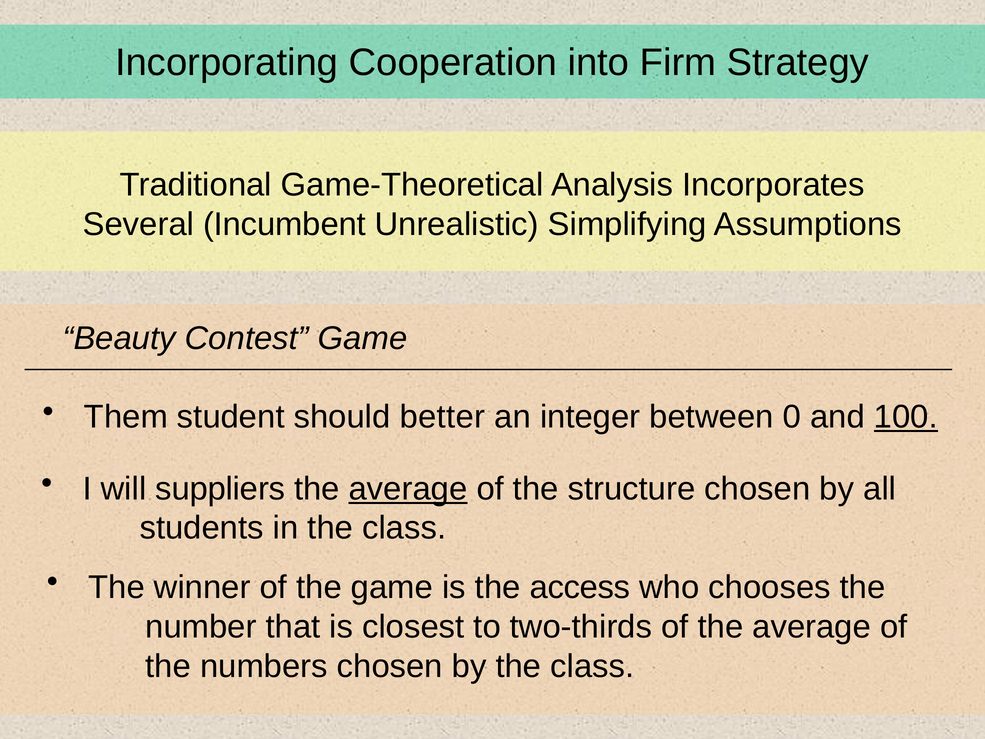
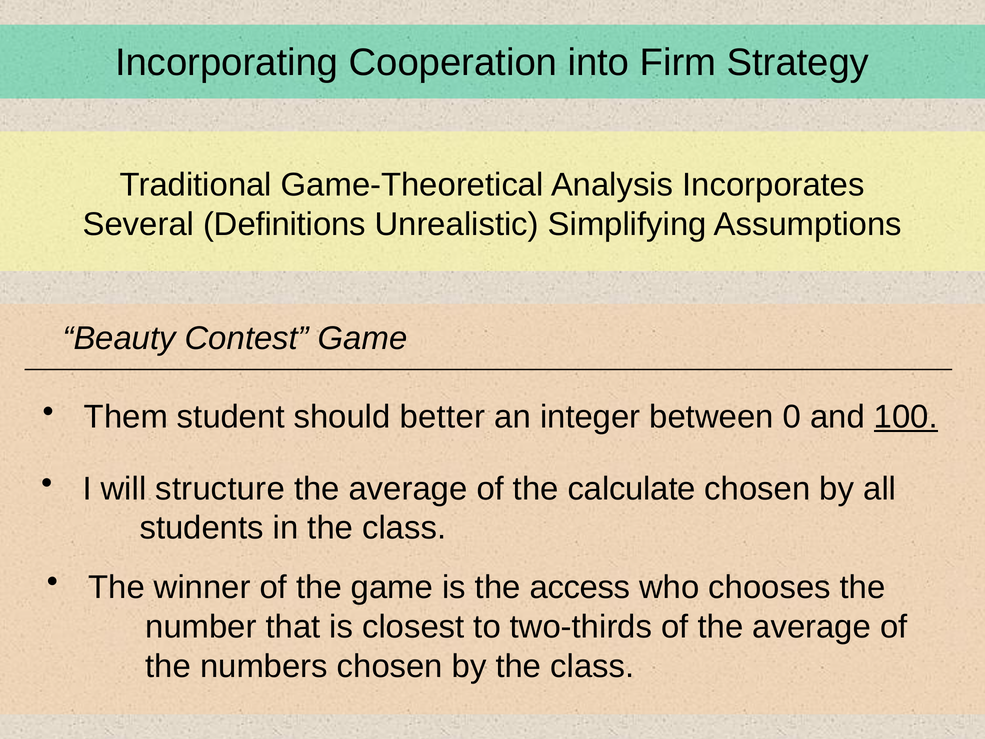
Incumbent: Incumbent -> Definitions
suppliers: suppliers -> structure
average at (408, 489) underline: present -> none
structure: structure -> calculate
